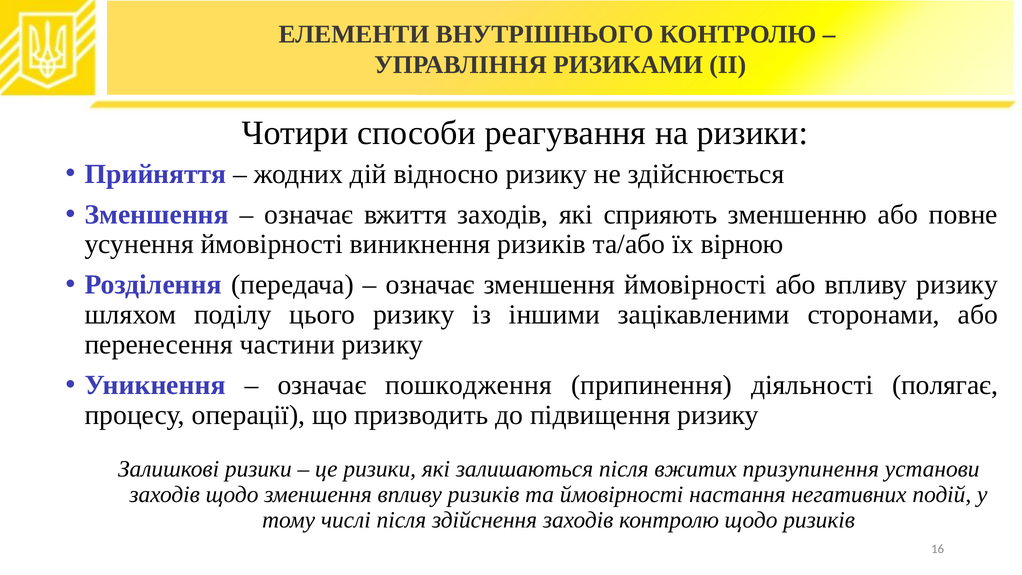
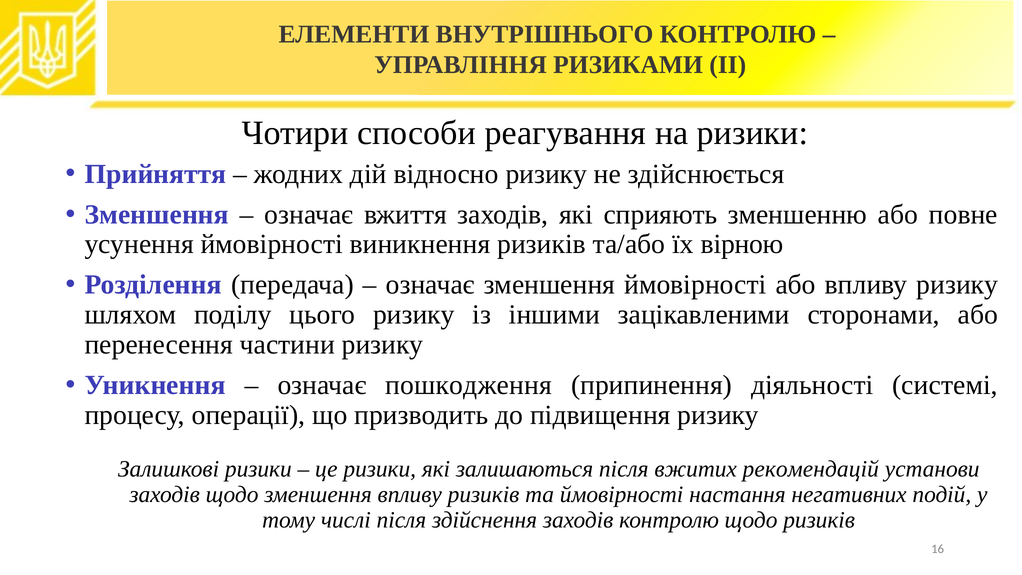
полягає: полягає -> системі
призупинення: призупинення -> рекомендацій
